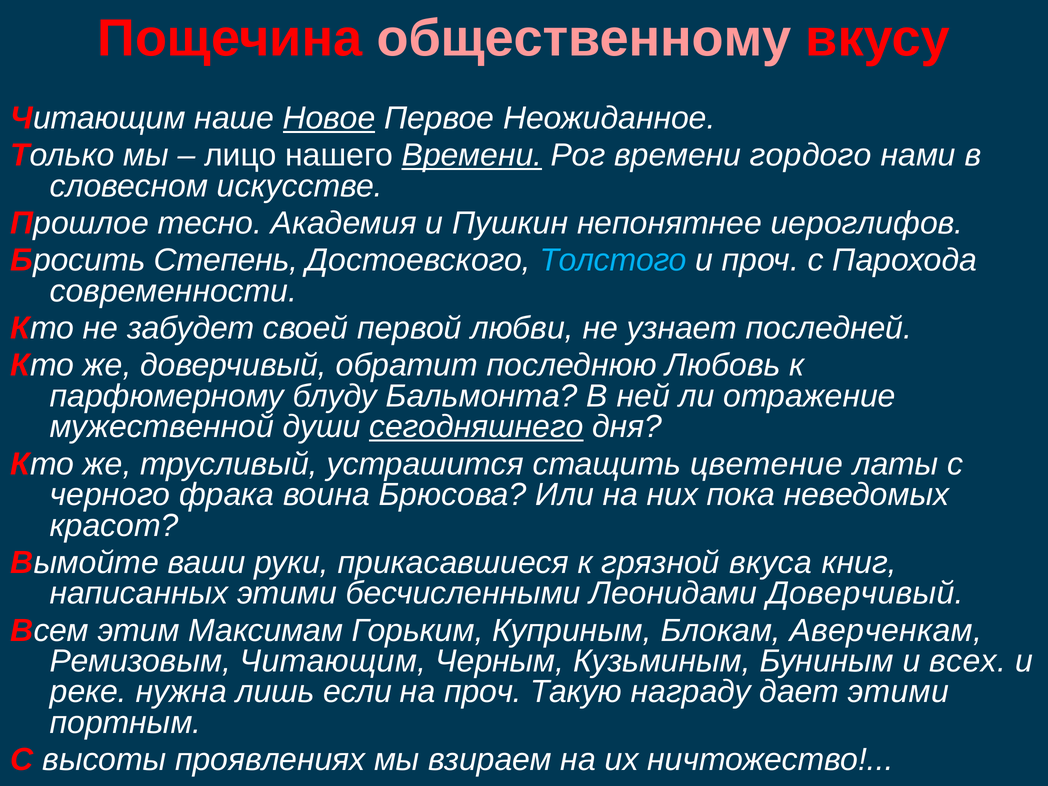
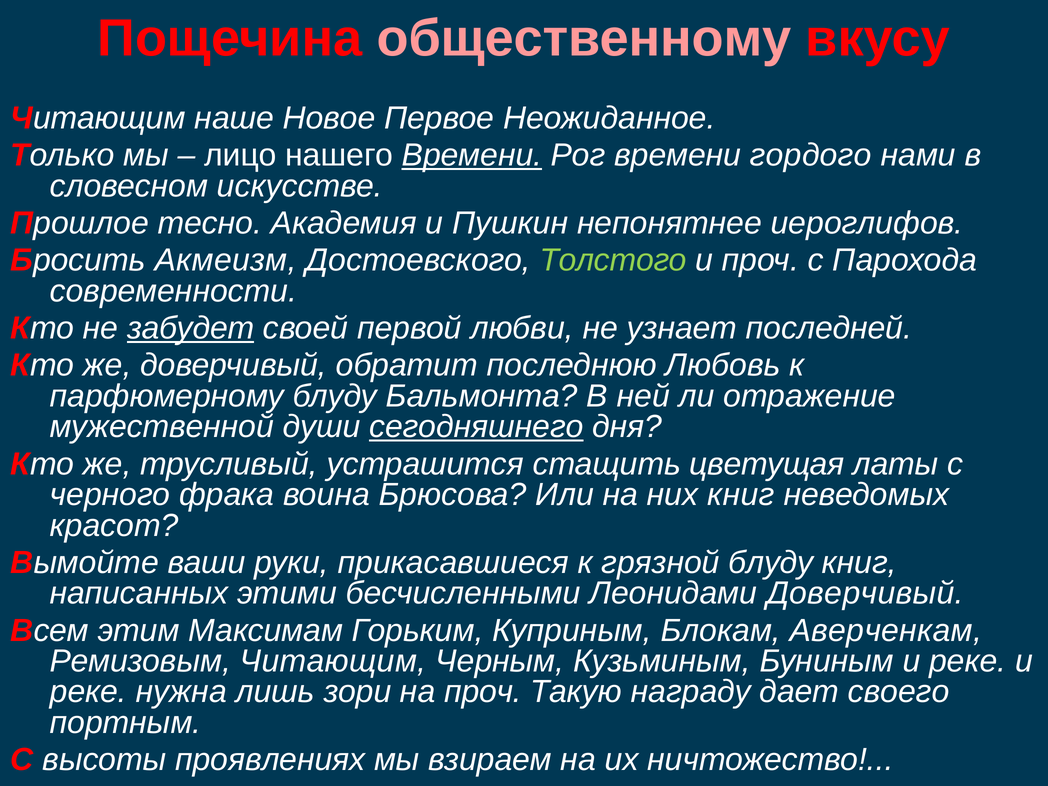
Новое underline: present -> none
Степень: Степень -> Акмеизм
Толстого colour: light blue -> light green
забудет underline: none -> present
цветение: цветение -> цветущая
них пока: пока -> книг
грязной вкуса: вкуса -> блуду
Буниным и всех: всех -> реке
если: если -> зори
дает этими: этими -> своего
